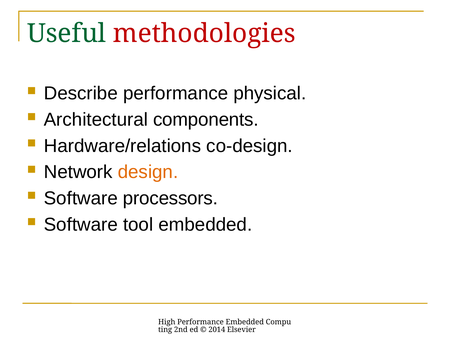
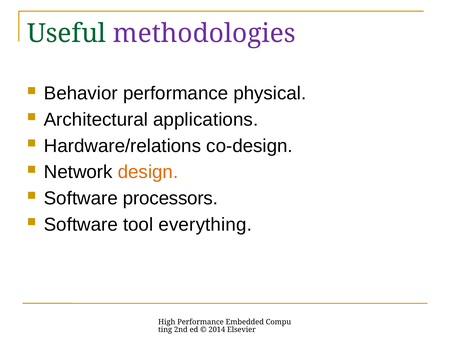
methodologies colour: red -> purple
Describe: Describe -> Behavior
components: components -> applications
tool embedded: embedded -> everything
